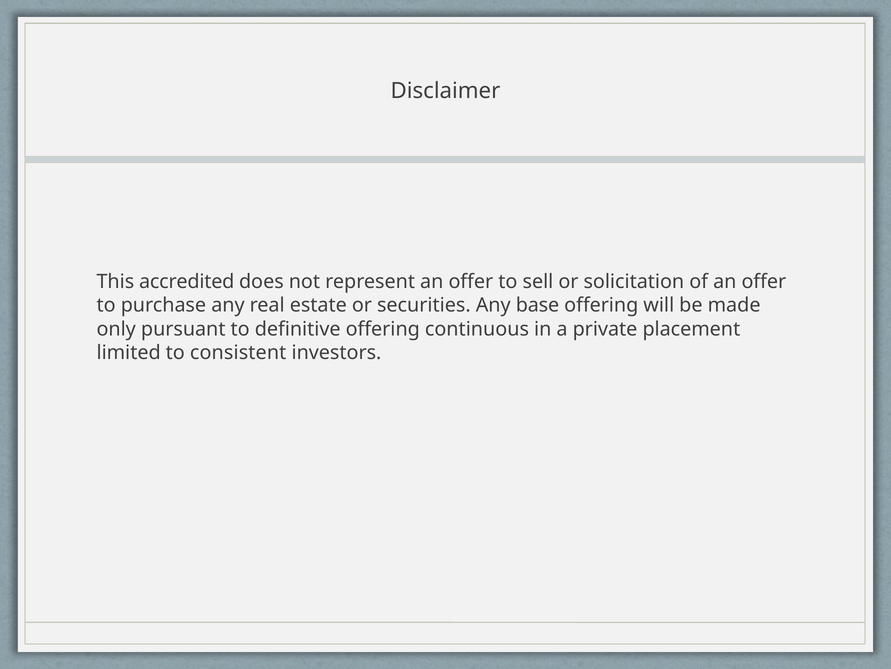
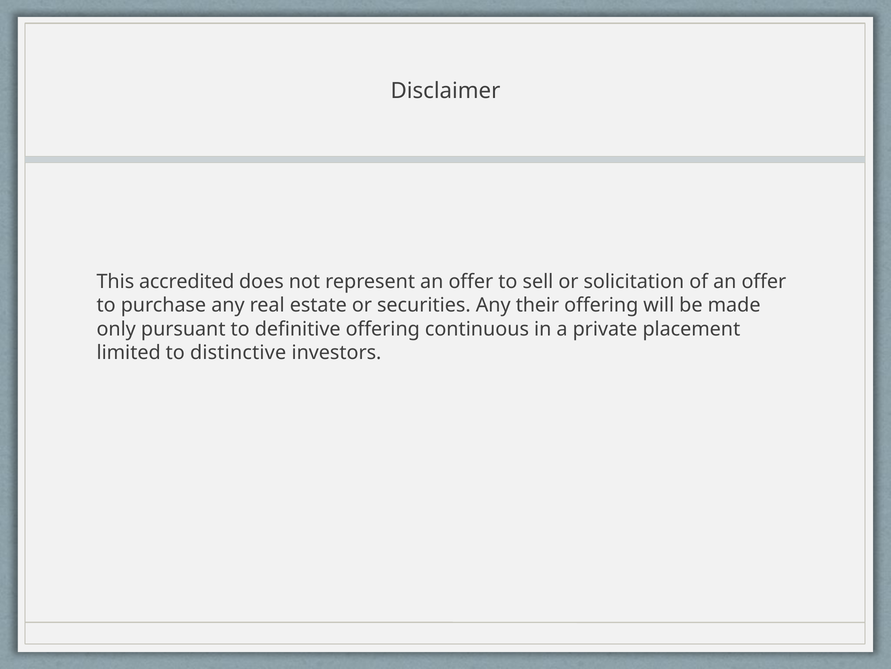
base: base -> their
consistent: consistent -> distinctive
